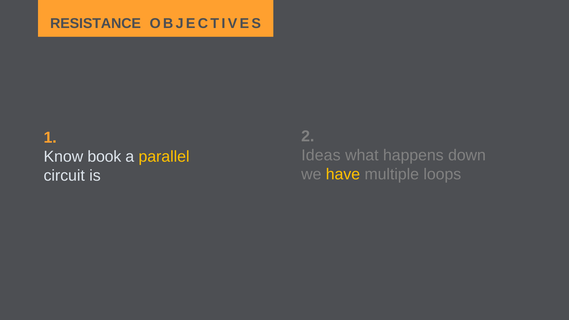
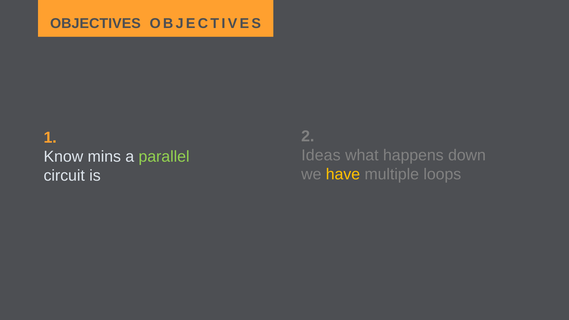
RESISTANCE at (96, 24): RESISTANCE -> OBJECTIVES
book: book -> mins
parallel colour: yellow -> light green
